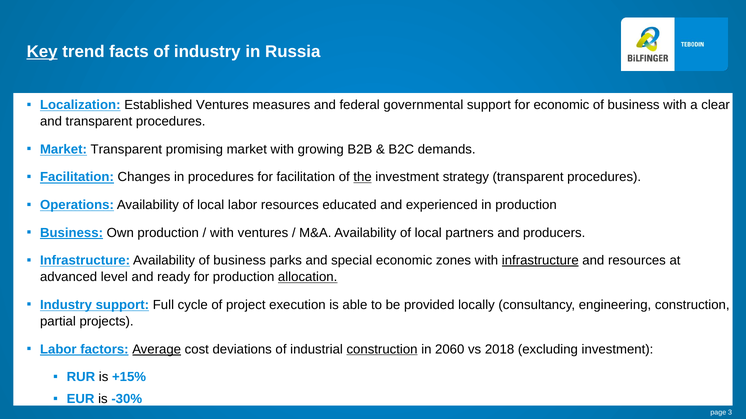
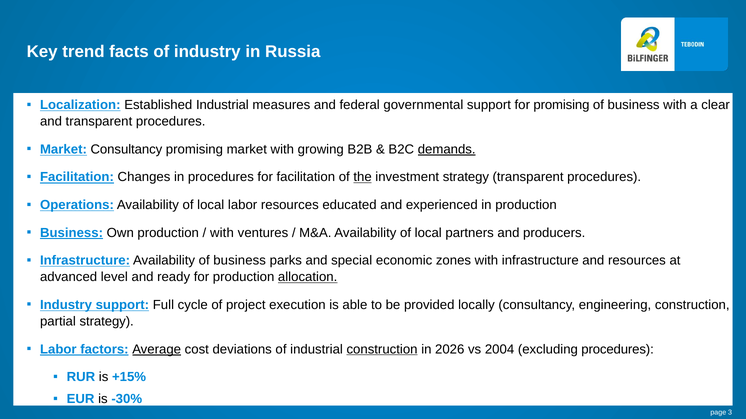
Key underline: present -> none
Established Ventures: Ventures -> Industrial
for economic: economic -> promising
Market Transparent: Transparent -> Consultancy
demands underline: none -> present
infrastructure at (540, 261) underline: present -> none
partial projects: projects -> strategy
2060: 2060 -> 2026
2018: 2018 -> 2004
excluding investment: investment -> procedures
